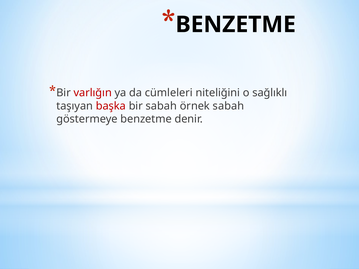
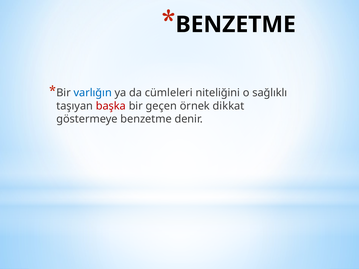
varlığın colour: red -> blue
bir sabah: sabah -> geçen
örnek sabah: sabah -> dikkat
